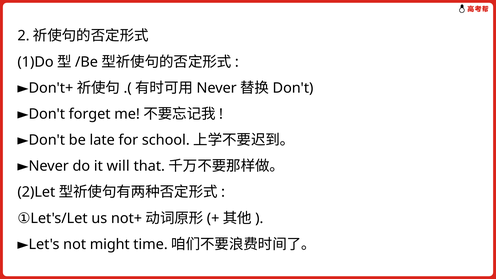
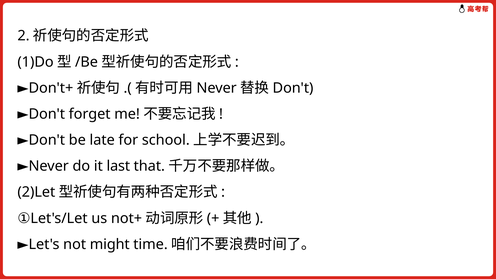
will: will -> last
